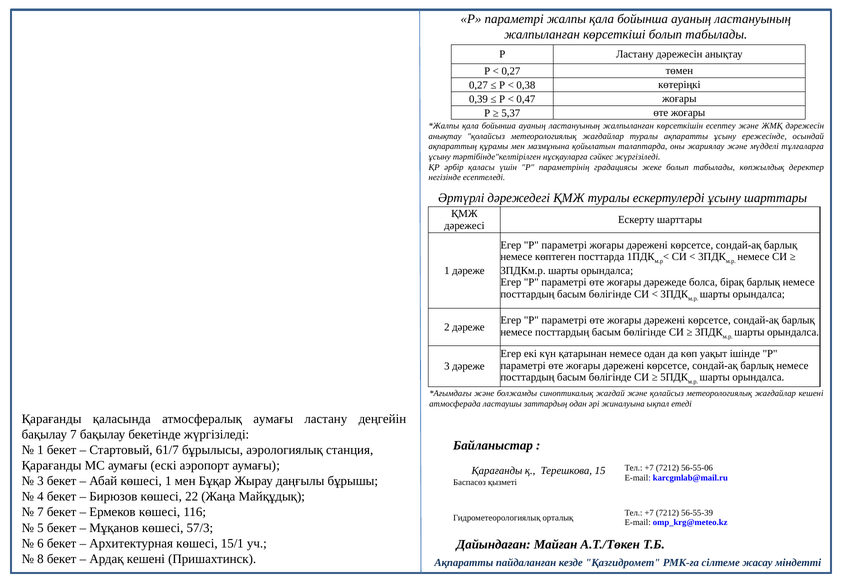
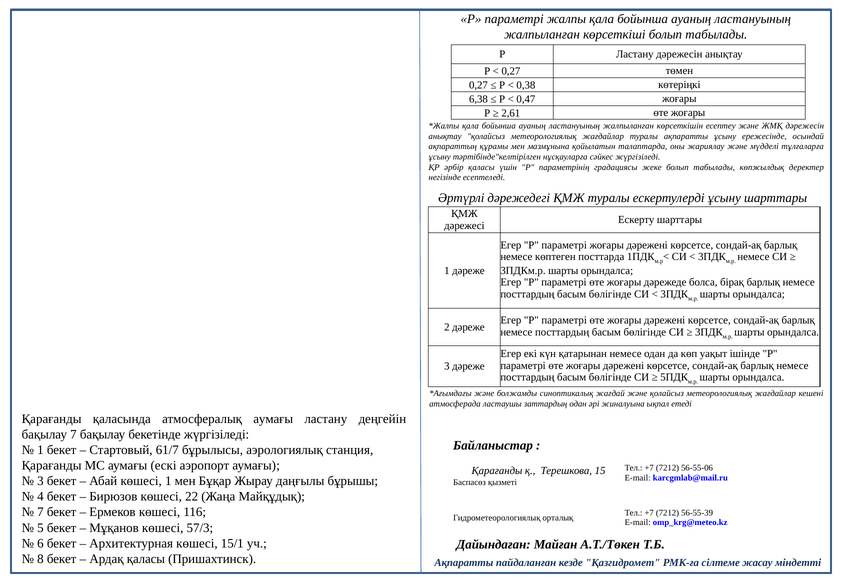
0,39: 0,39 -> 6,38
5,37: 5,37 -> 2,61
Ардақ кешені: кешені -> қаласы
